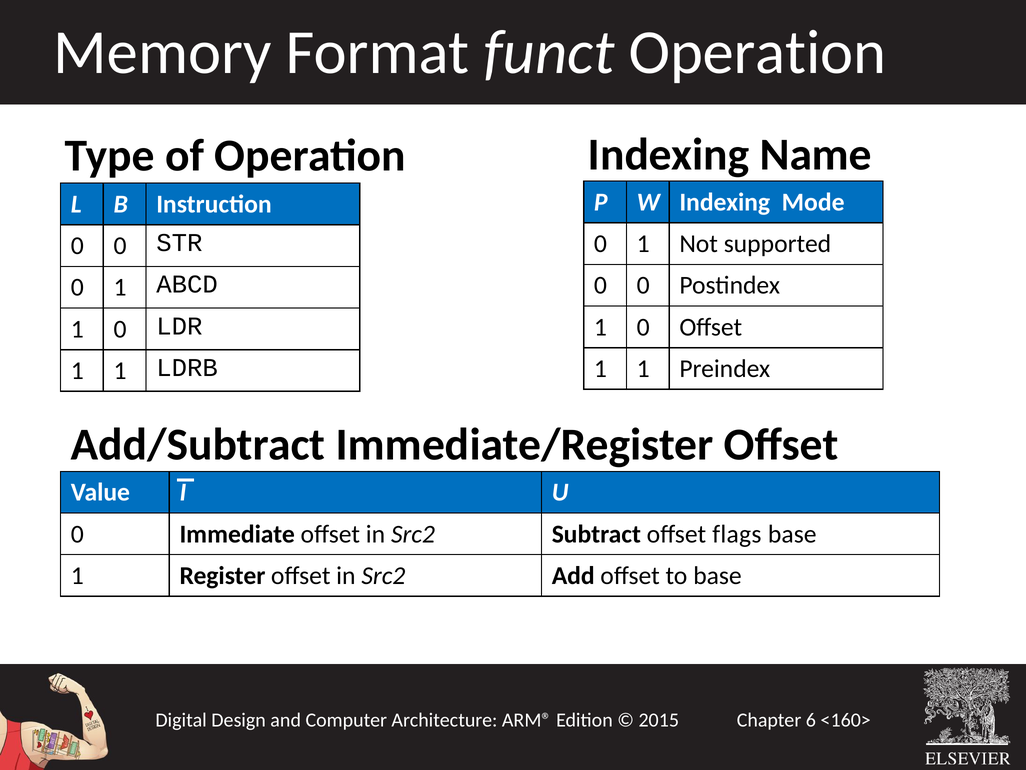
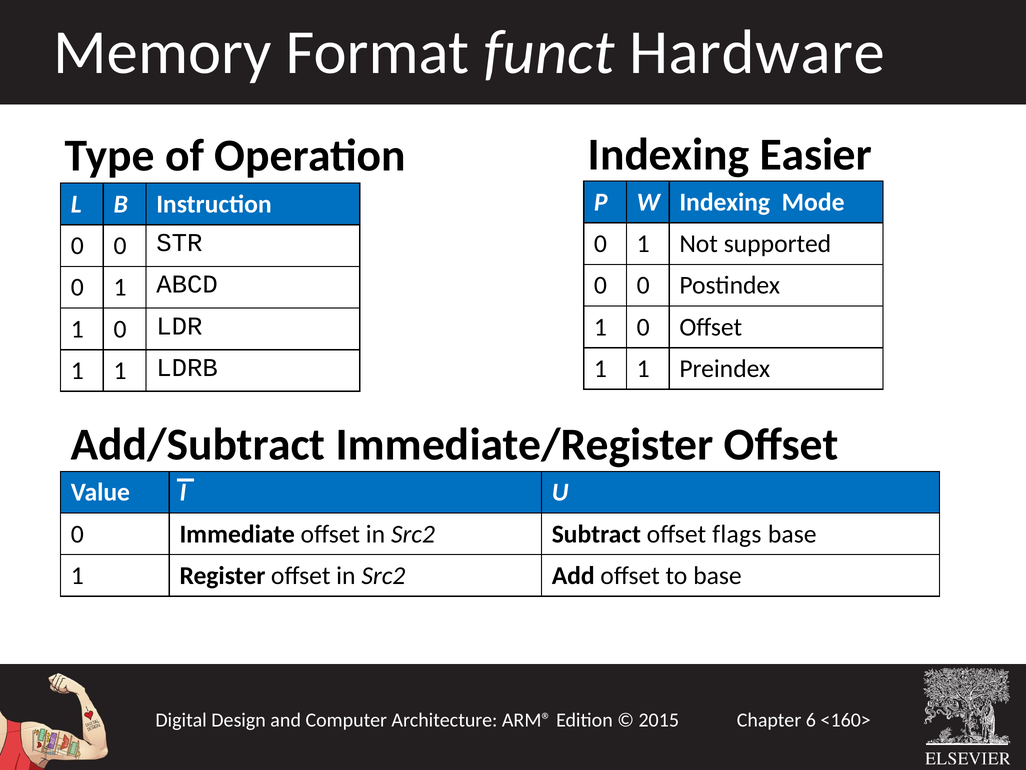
funct Operation: Operation -> Hardware
Name: Name -> Easier
